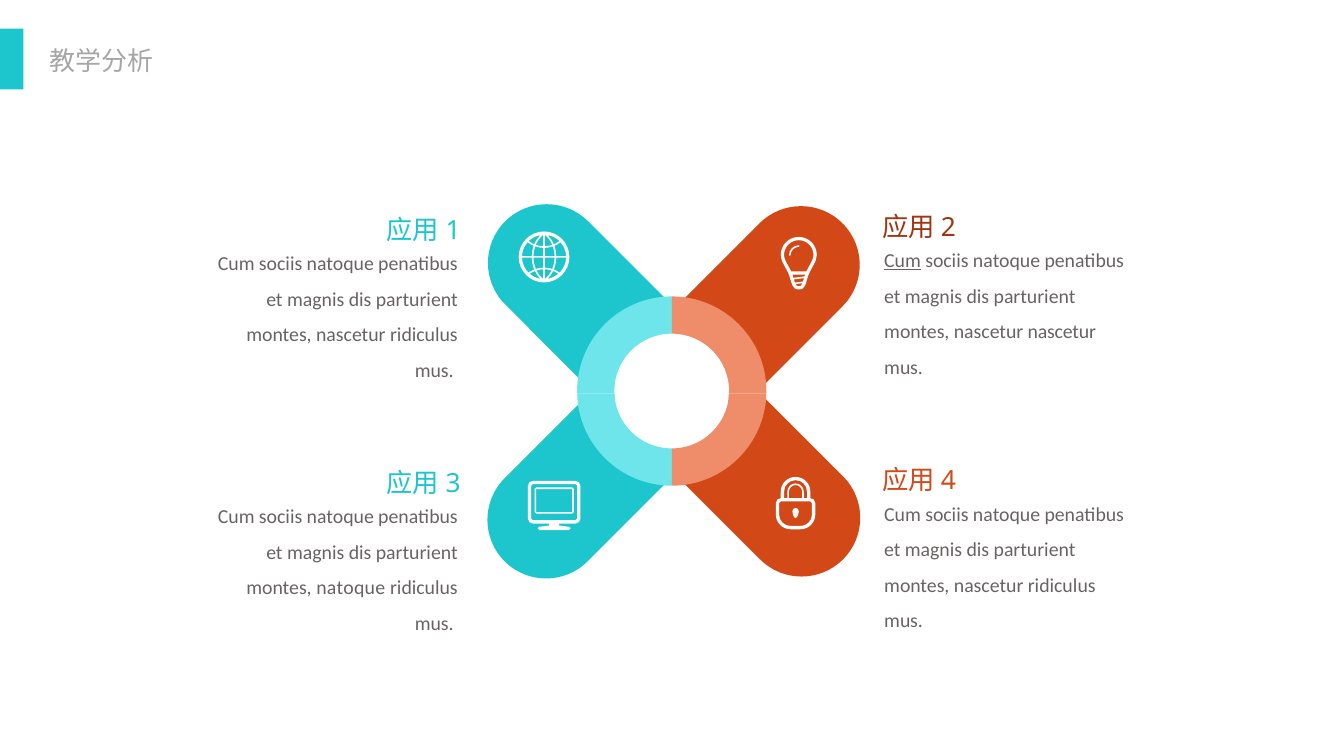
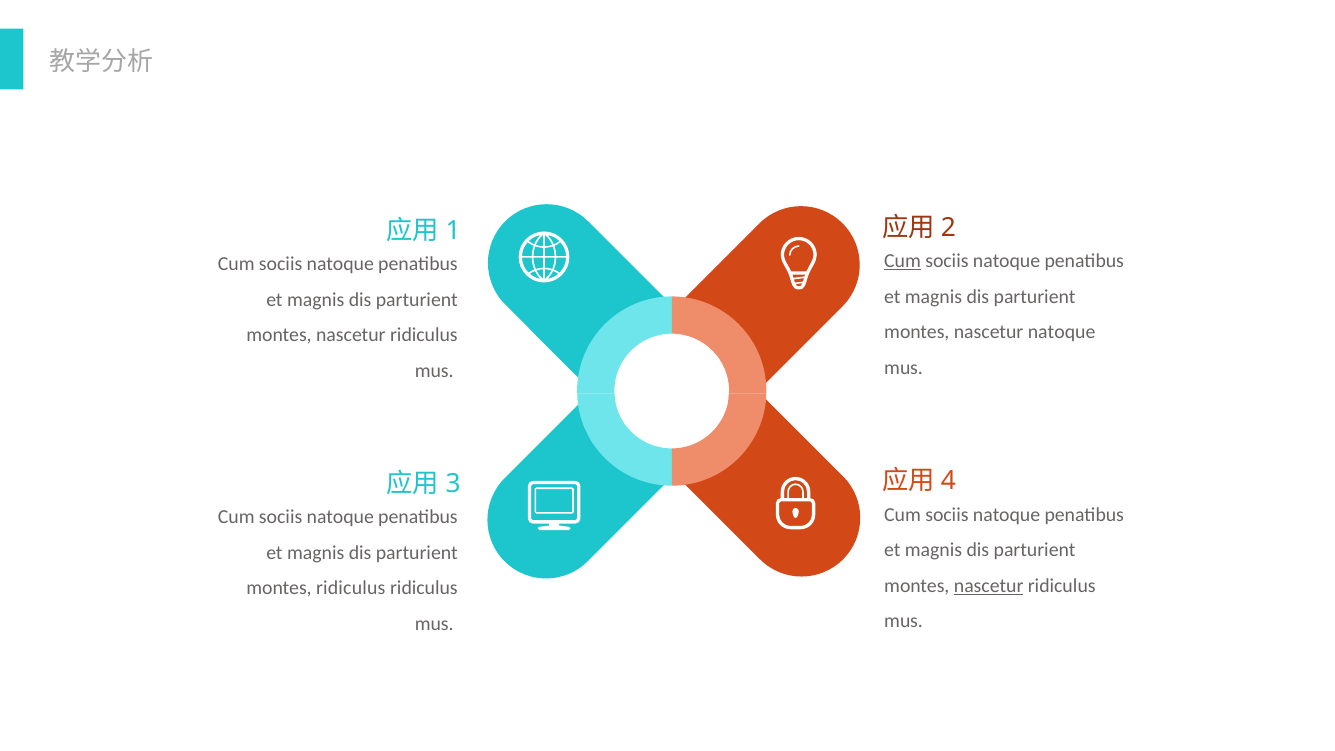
nascetur nascetur: nascetur -> natoque
nascetur at (989, 586) underline: none -> present
montes natoque: natoque -> ridiculus
